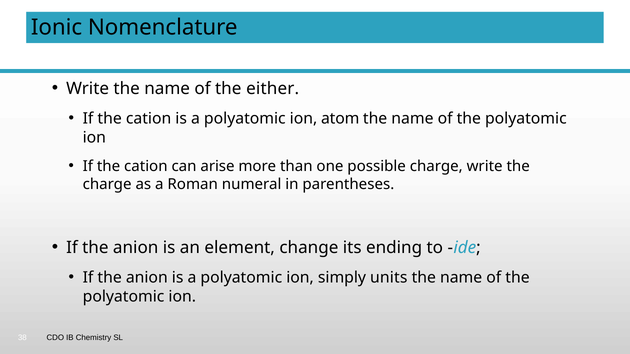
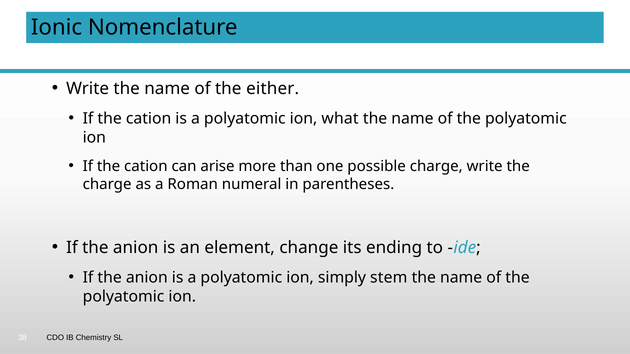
atom: atom -> what
units: units -> stem
